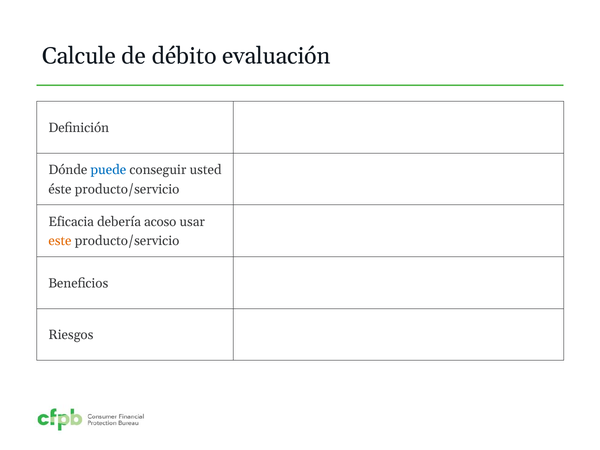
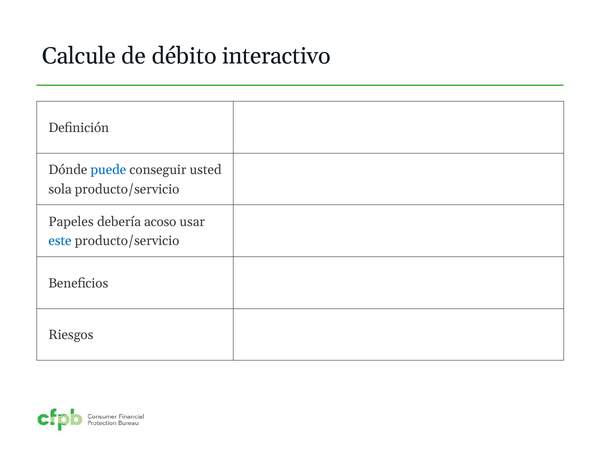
evaluación: evaluación -> interactivo
éste: éste -> sola
Eficacia: Eficacia -> Papeles
este colour: orange -> blue
